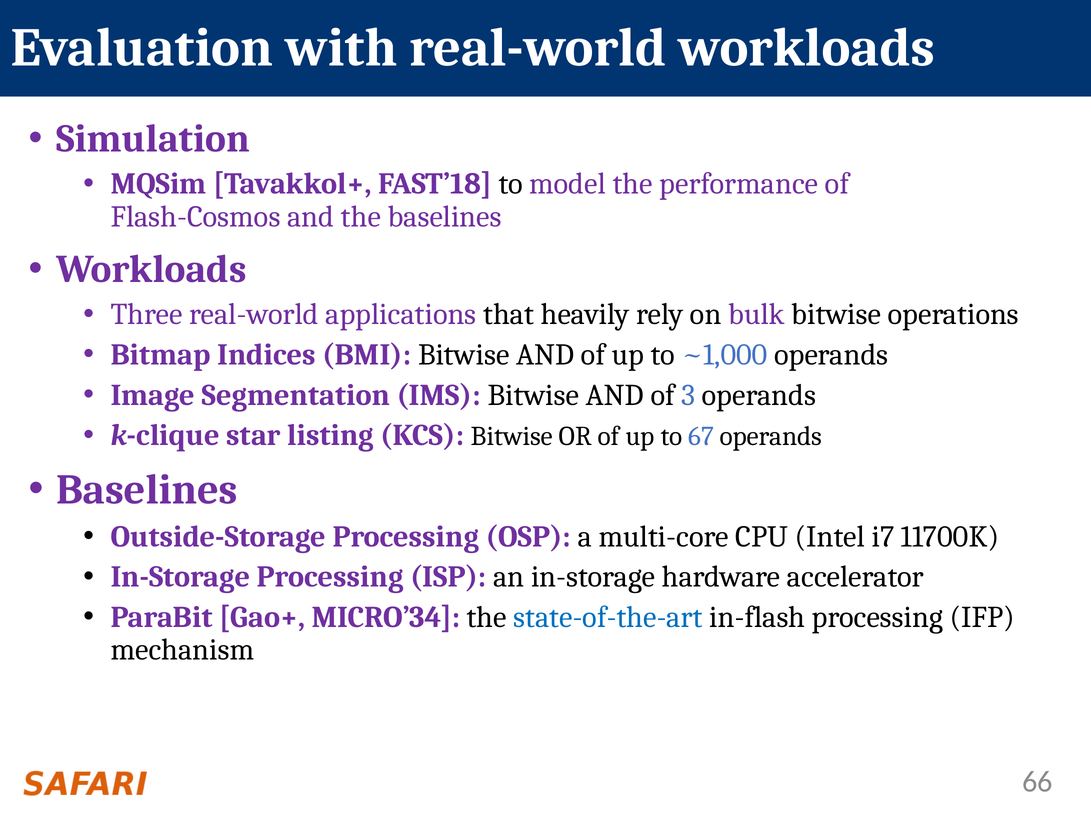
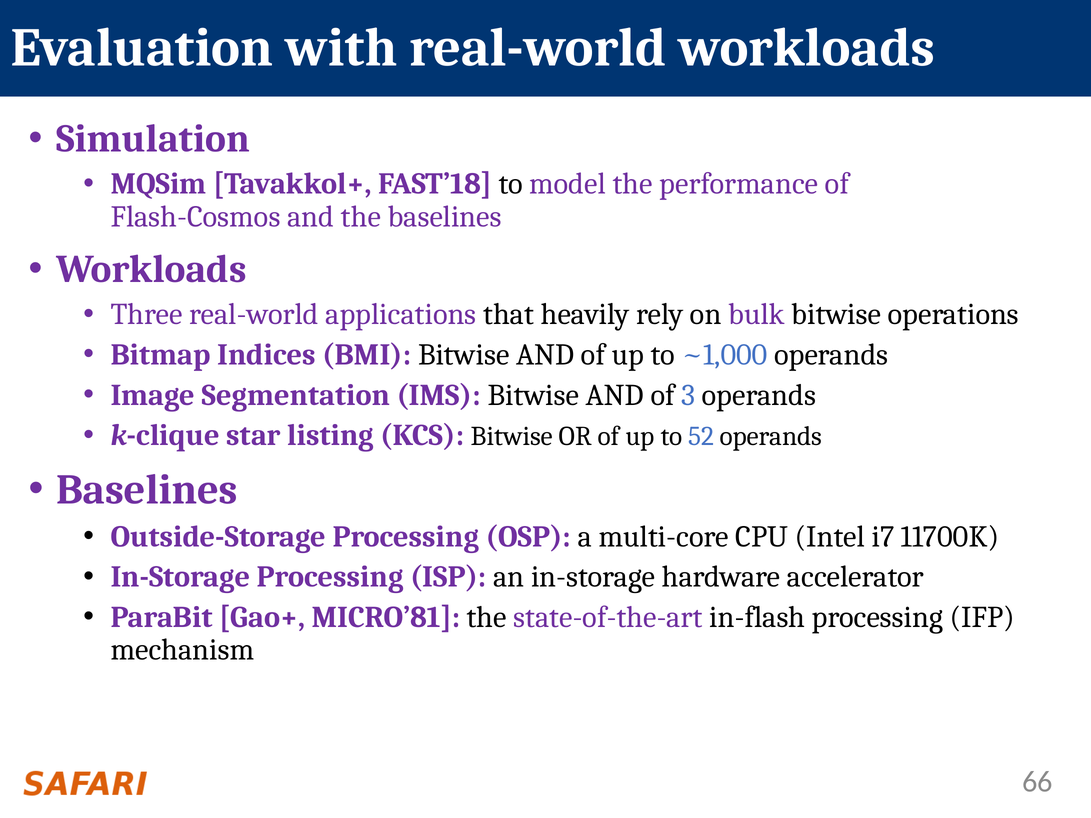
67: 67 -> 52
MICRO’34: MICRO’34 -> MICRO’81
state-of-the-art colour: blue -> purple
